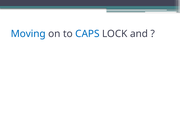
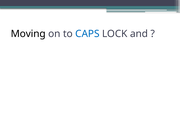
Moving colour: blue -> black
